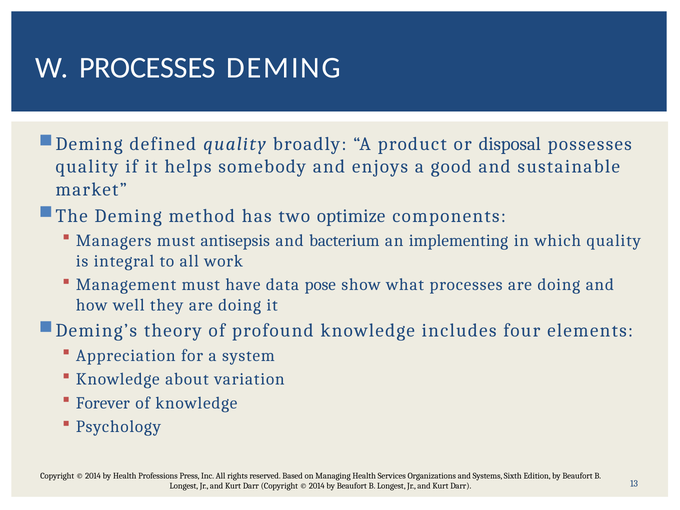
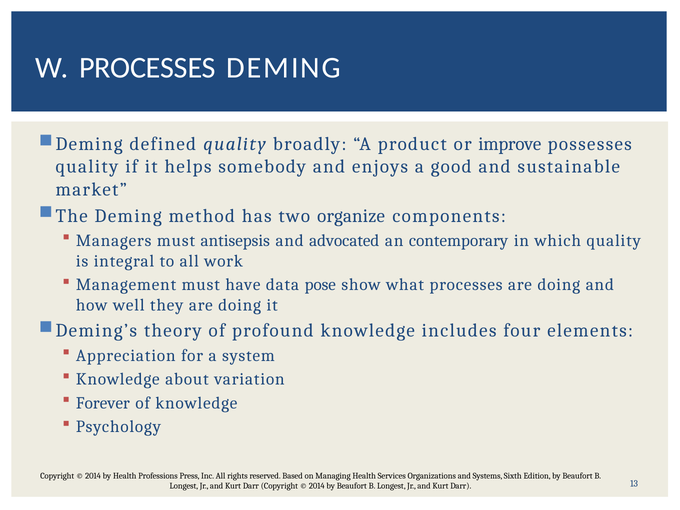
disposal: disposal -> improve
optimize: optimize -> organize
bacterium: bacterium -> advocated
implementing: implementing -> contemporary
